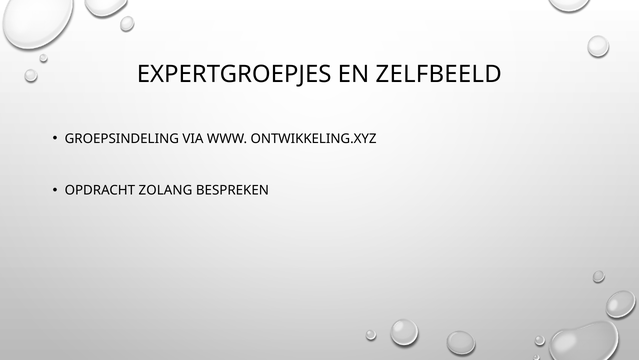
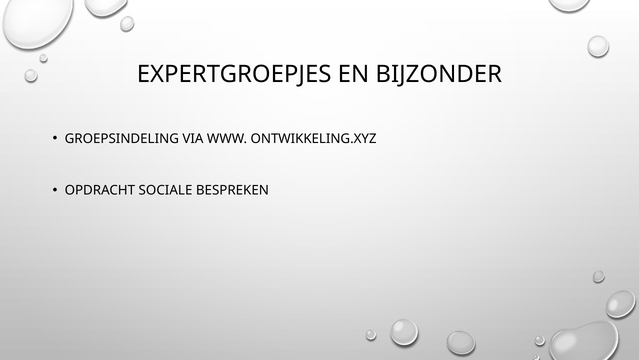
ZELFBEELD: ZELFBEELD -> BIJZONDER
ZOLANG: ZOLANG -> SOCIALE
